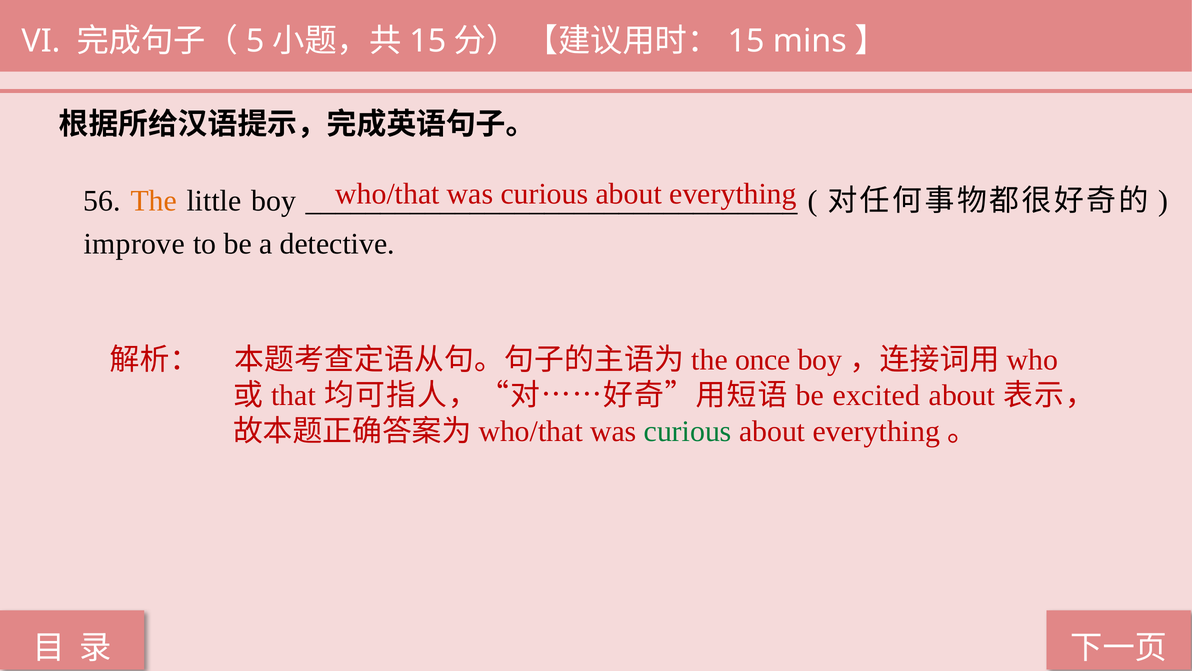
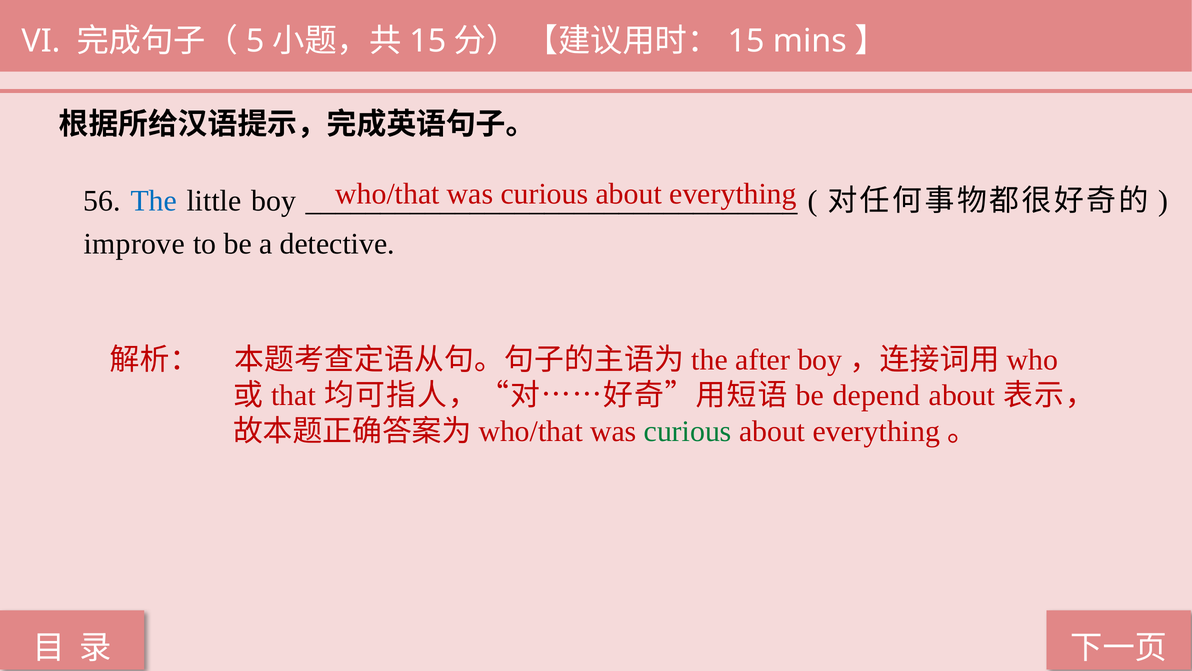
The colour: orange -> blue
once: once -> after
excited: excited -> depend
